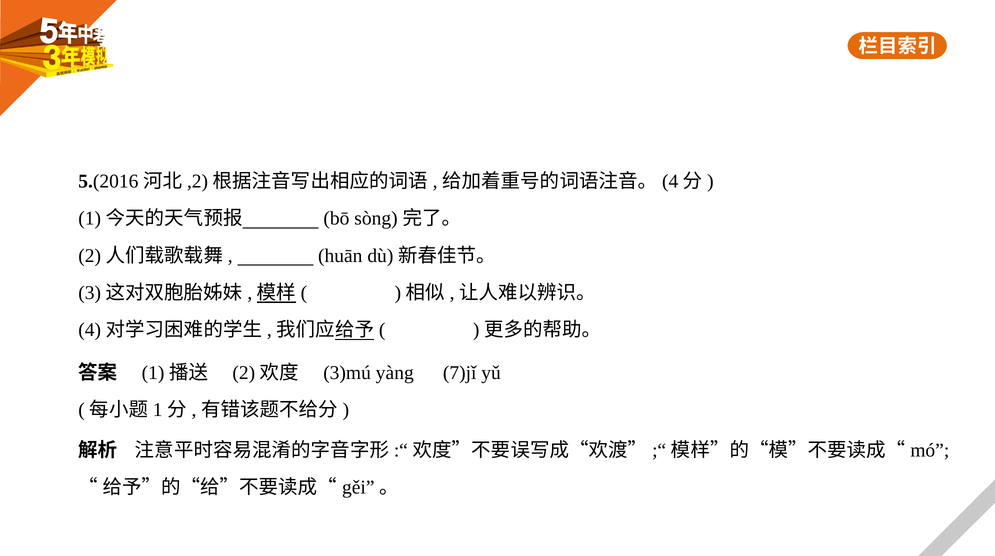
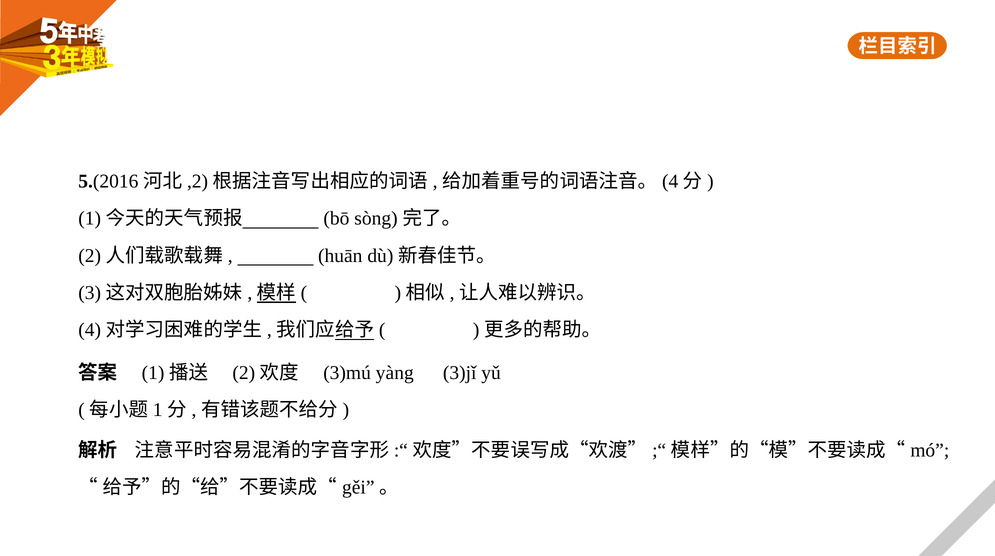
7)jǐ: 7)jǐ -> 3)jǐ
